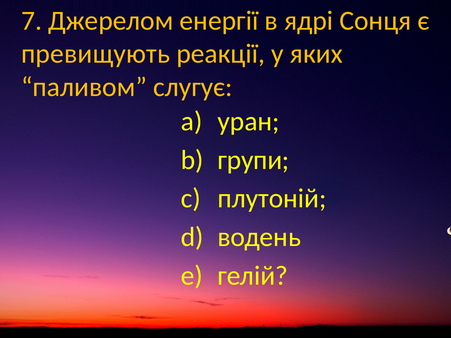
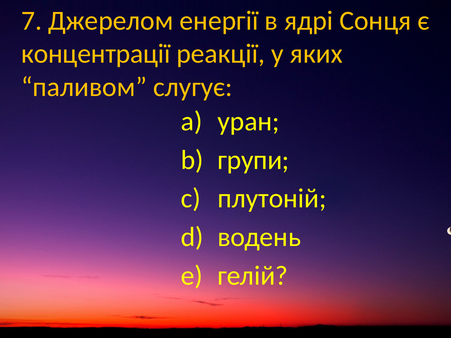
превищують: превищують -> концентрації
